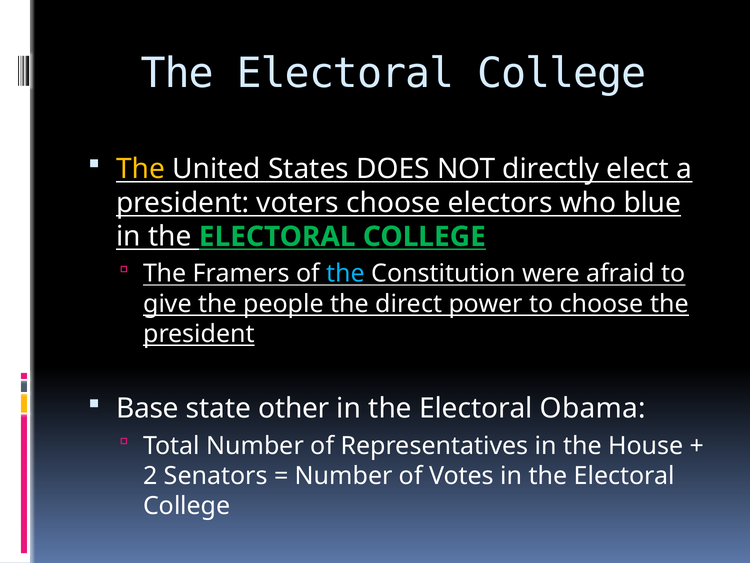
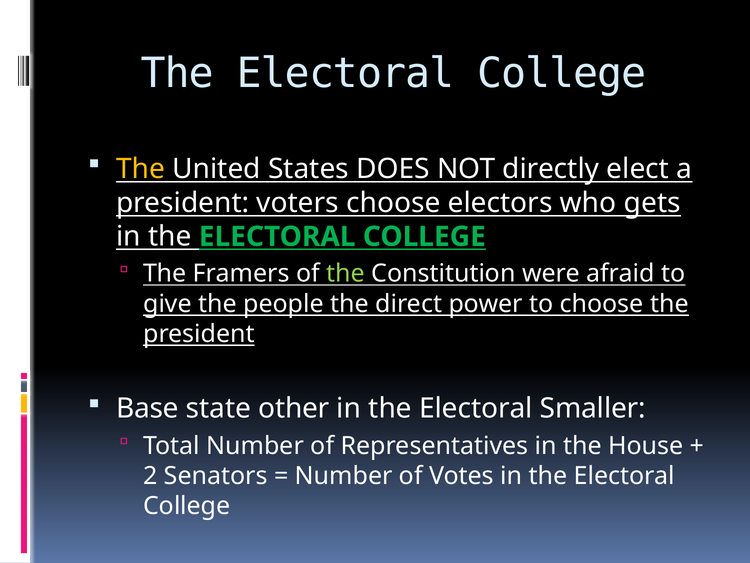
blue: blue -> gets
the at (346, 273) colour: light blue -> light green
Obama: Obama -> Smaller
